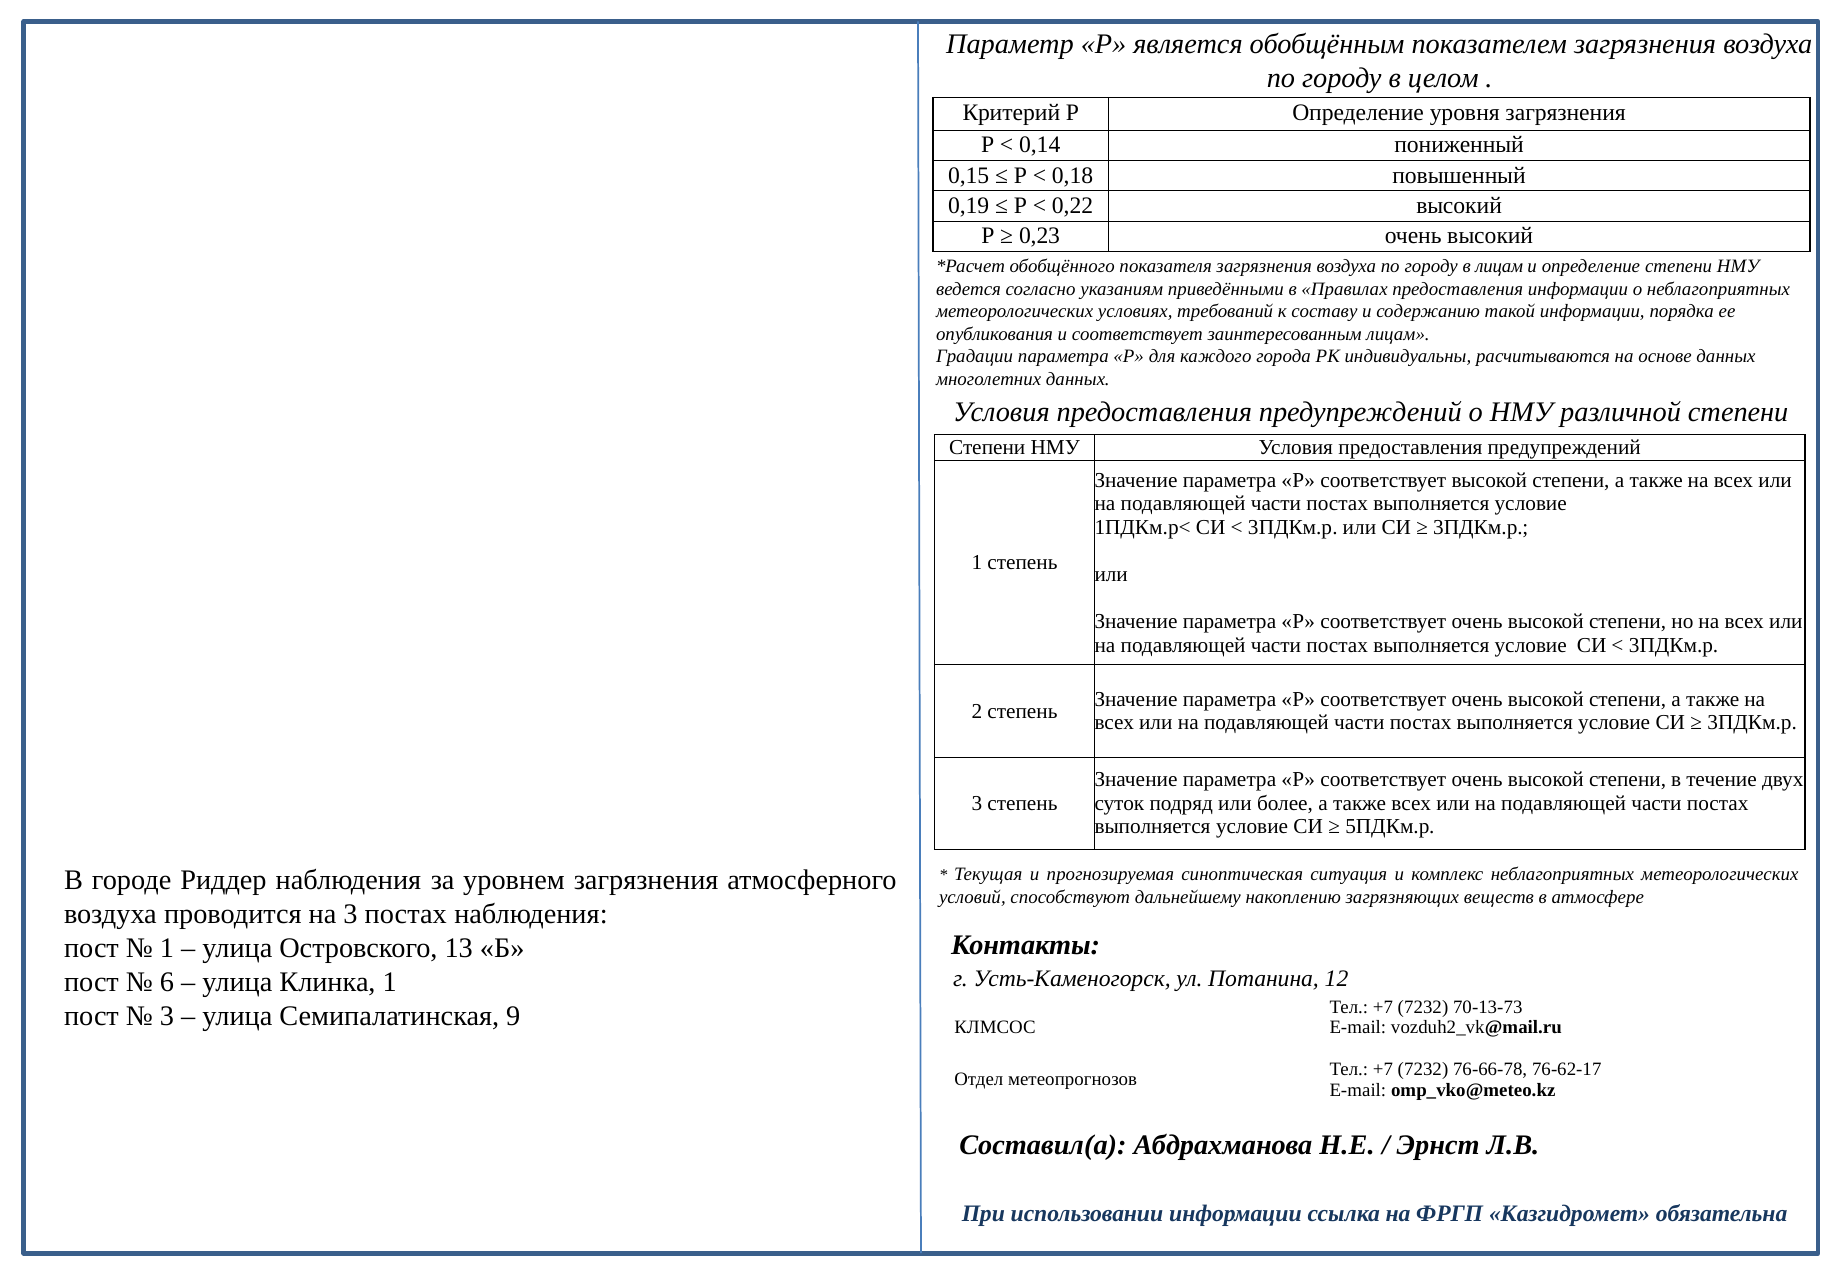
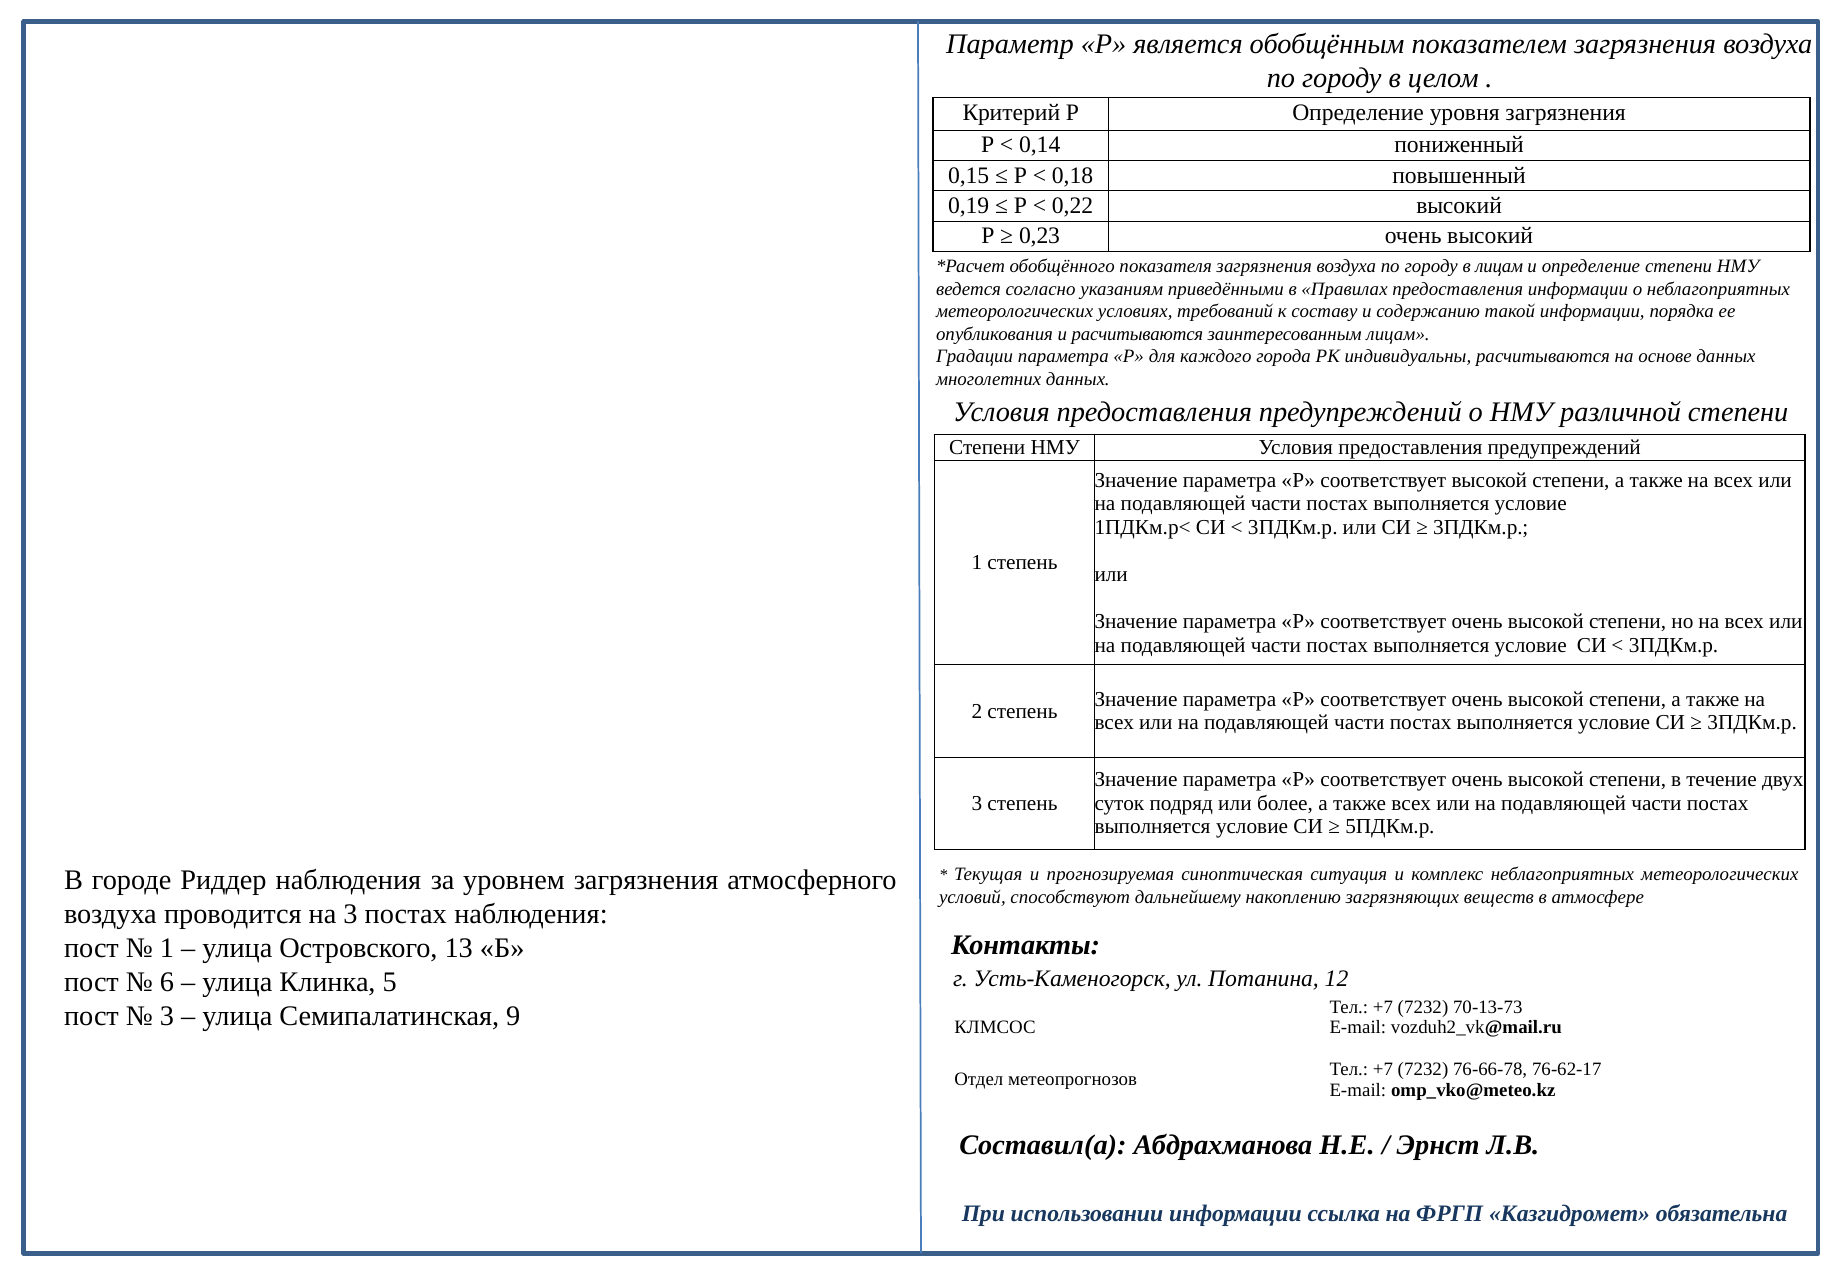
и соответствует: соответствует -> расчитываются
Клинка 1: 1 -> 5
